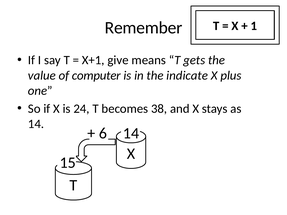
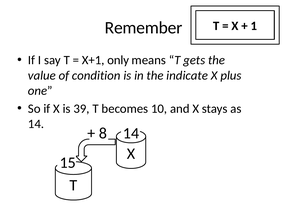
give: give -> only
computer: computer -> condition
24: 24 -> 39
38: 38 -> 10
6: 6 -> 8
